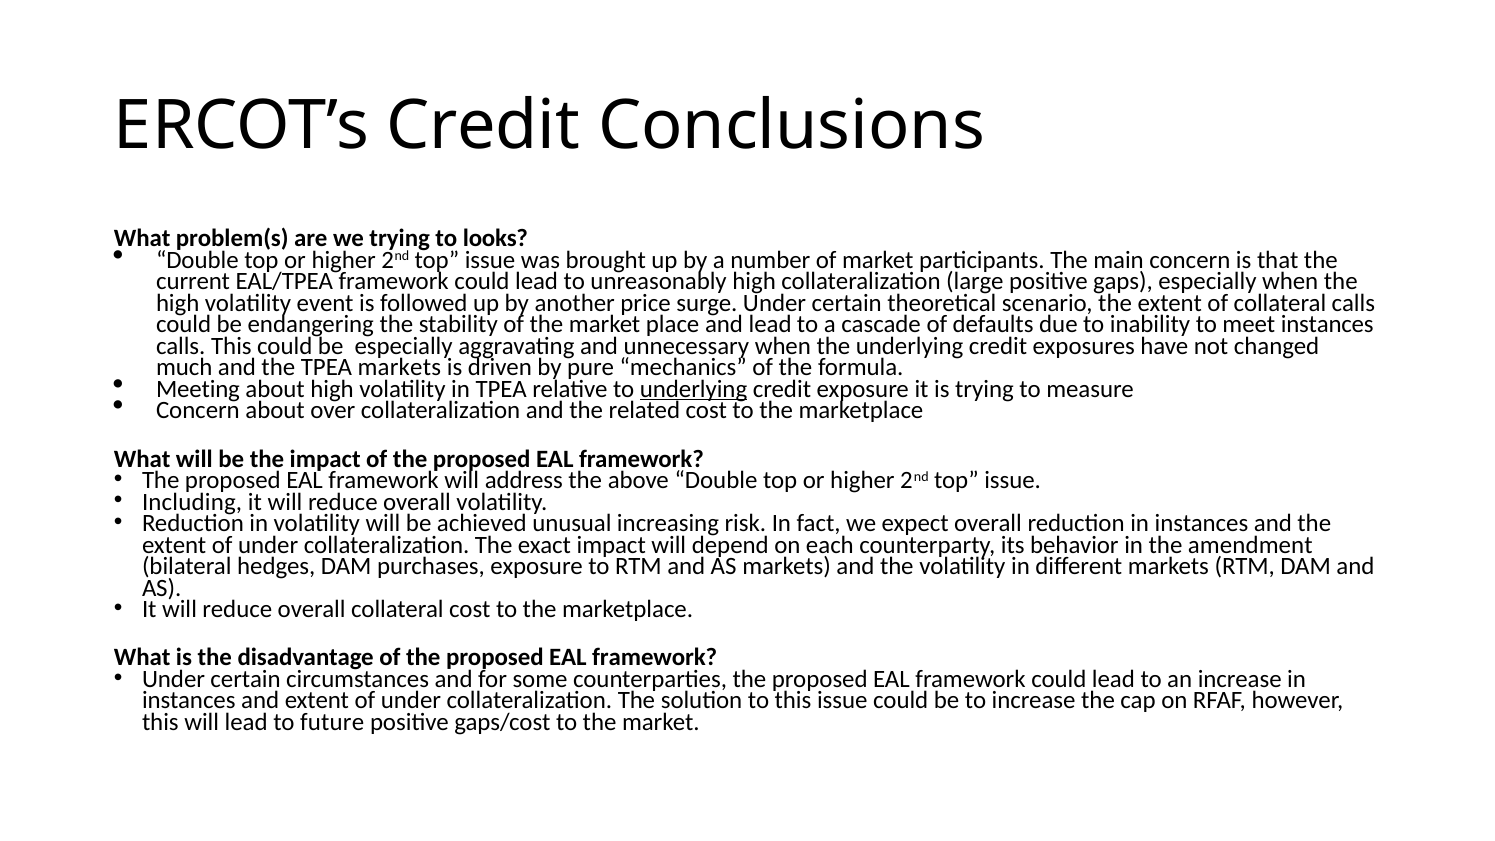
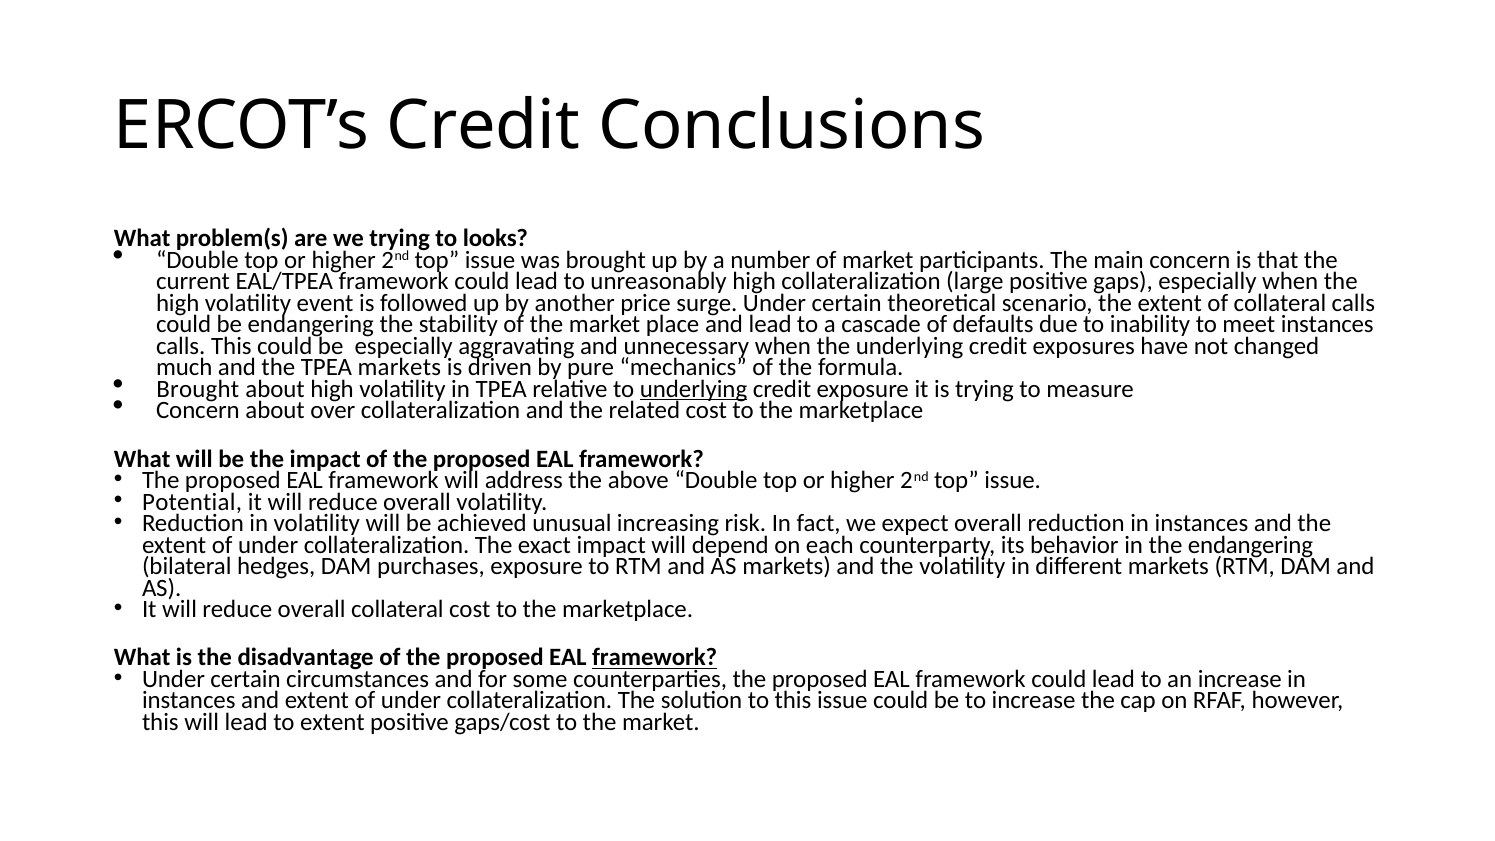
Meeting at (198, 389): Meeting -> Brought
Including: Including -> Potential
the amendment: amendment -> endangering
framework at (655, 658) underline: none -> present
to future: future -> extent
